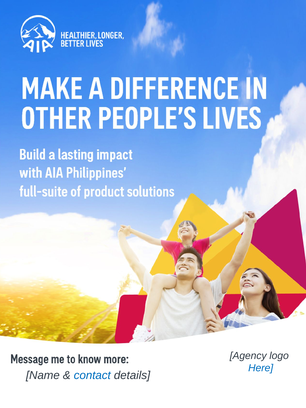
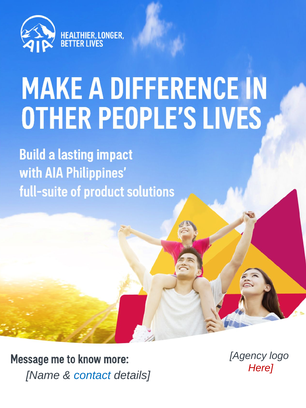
Here colour: blue -> red
